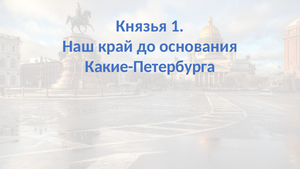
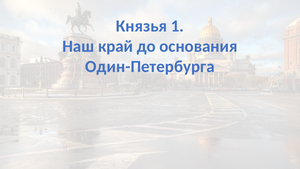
Какие-Петербурга: Какие-Петербурга -> Один-Петербурга
